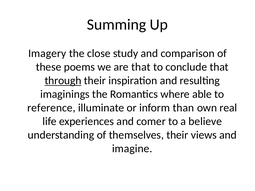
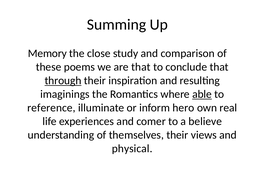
Imagery: Imagery -> Memory
able underline: none -> present
than: than -> hero
imagine: imagine -> physical
